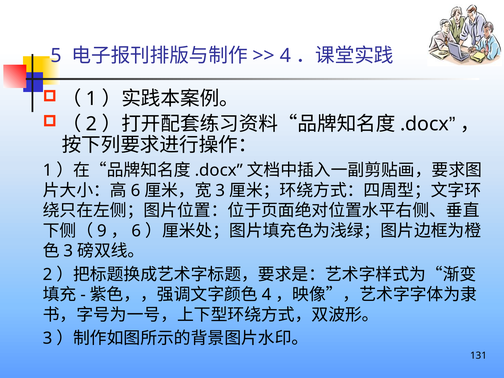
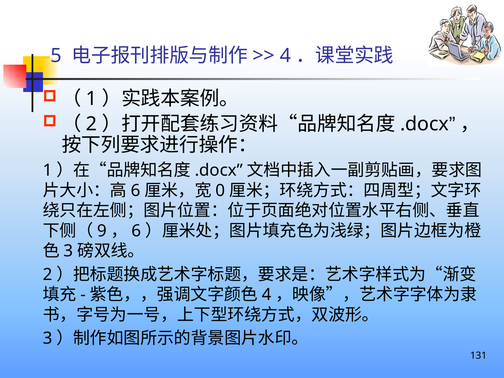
3 at (220, 191): 3 -> 0
